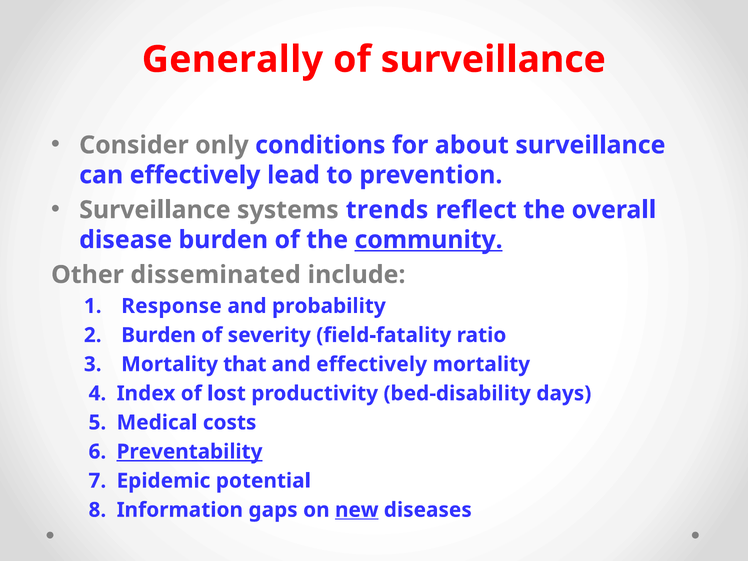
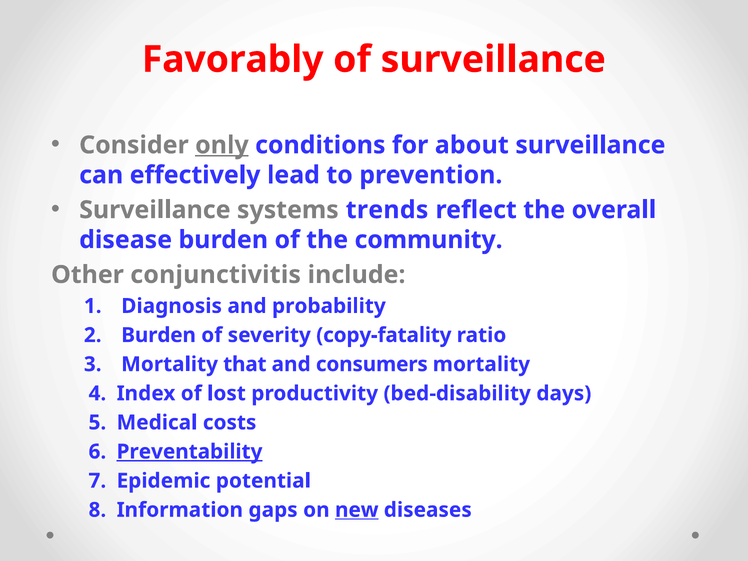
Generally: Generally -> Favorably
only underline: none -> present
community underline: present -> none
disseminated: disseminated -> conjunctivitis
Response: Response -> Diagnosis
field-fatality: field-fatality -> copy-fatality
and effectively: effectively -> consumers
